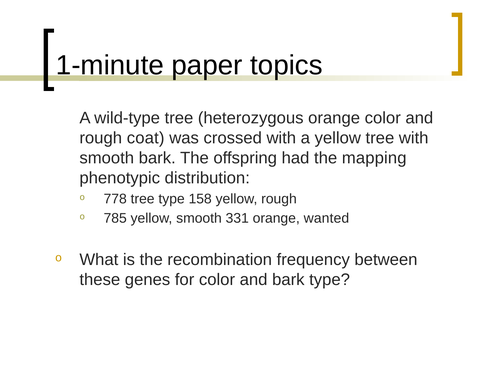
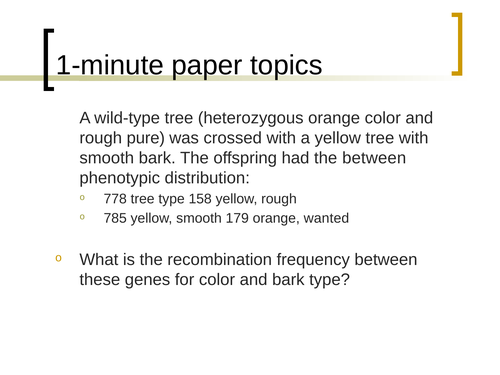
coat: coat -> pure
the mapping: mapping -> between
331: 331 -> 179
